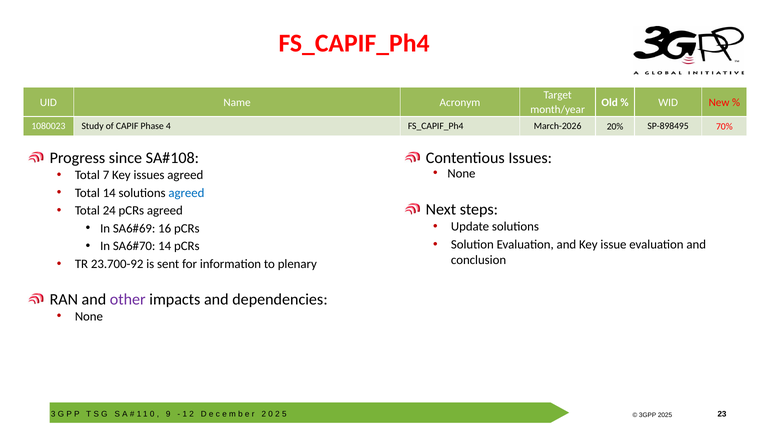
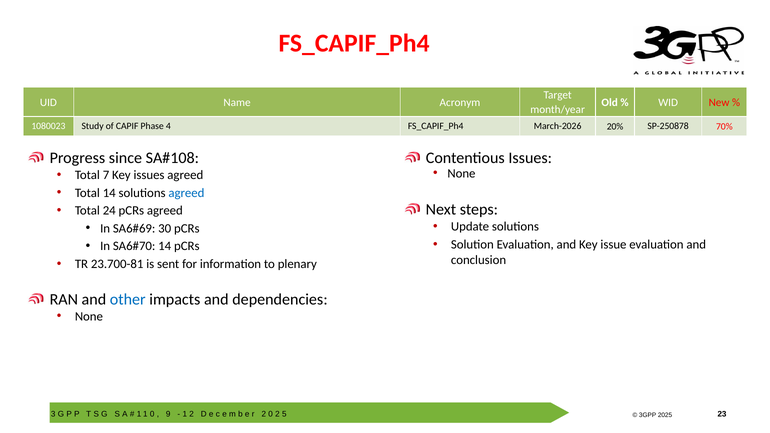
SP-898495: SP-898495 -> SP-250878
16: 16 -> 30
23.700-92: 23.700-92 -> 23.700-81
other colour: purple -> blue
